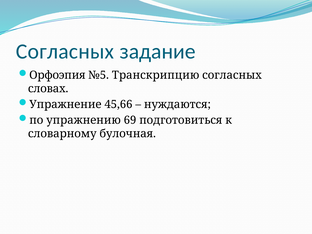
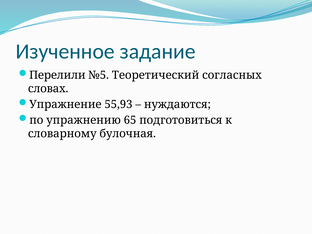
Согласных at (65, 52): Согласных -> Изученное
Орфоэпия: Орфоэпия -> Перелили
Транскрипцию: Транскрипцию -> Теоретический
45,66: 45,66 -> 55,93
69: 69 -> 65
